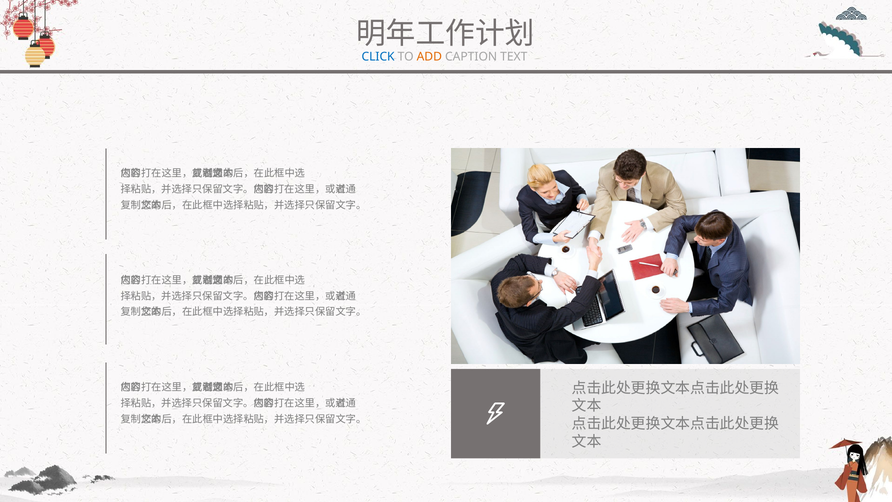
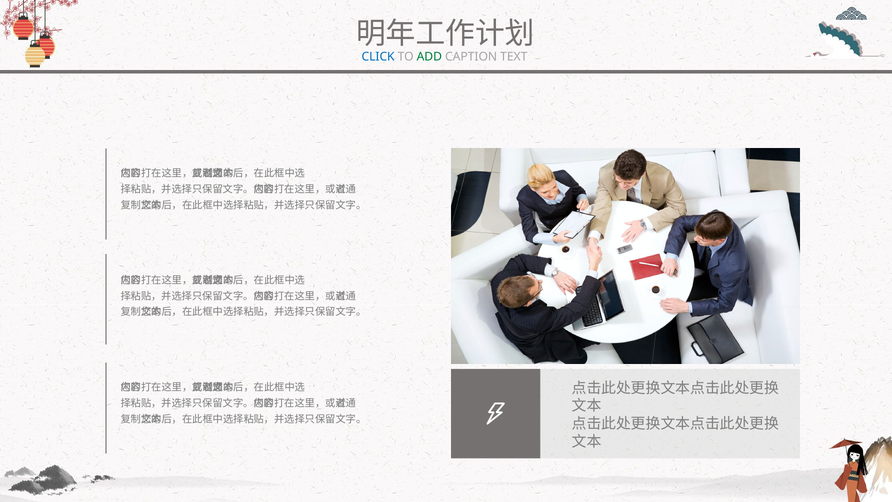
ADD colour: orange -> green
